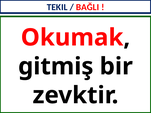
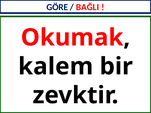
TEKIL: TEKIL -> GÖRE
gitmiş: gitmiş -> kalem
